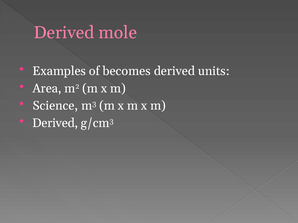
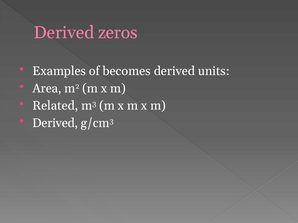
mole: mole -> zeros
Science: Science -> Related
